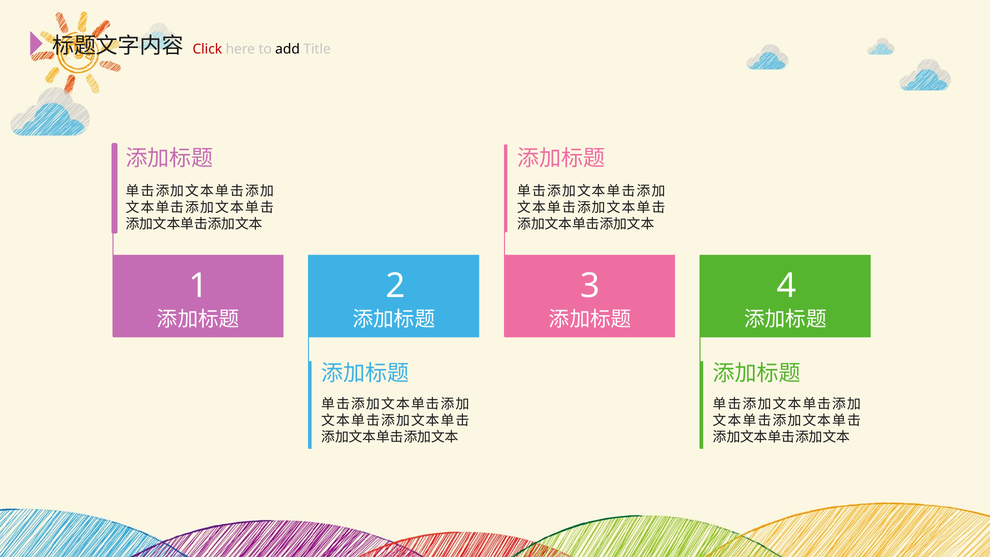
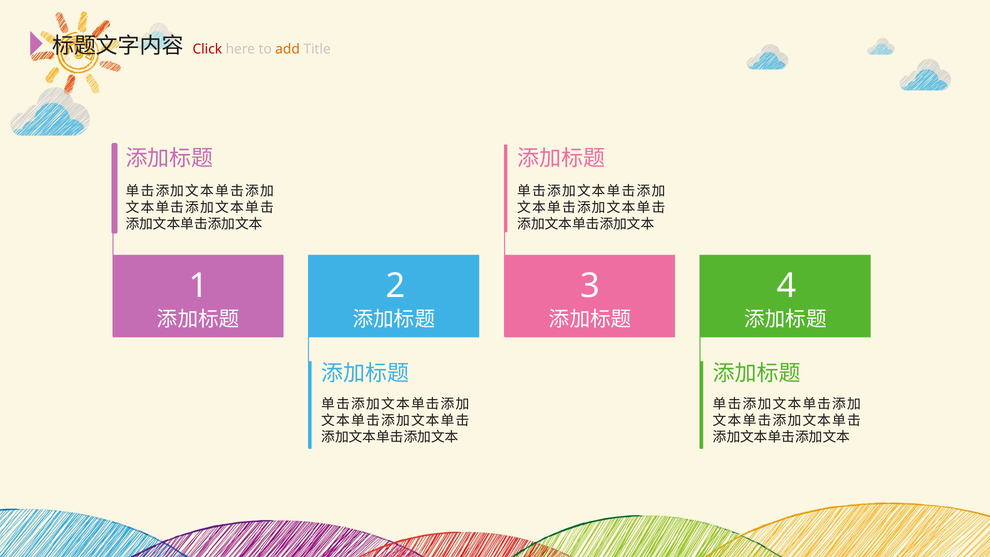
add colour: black -> orange
